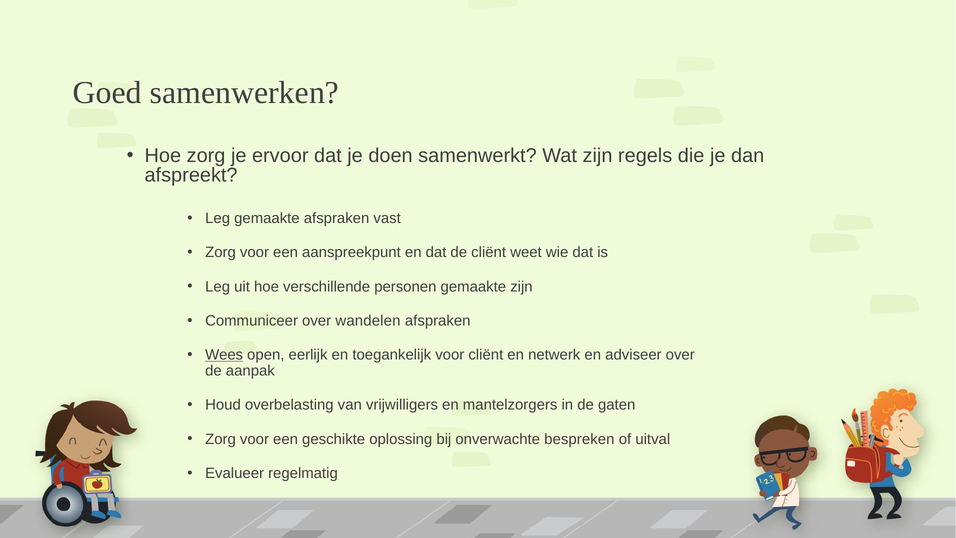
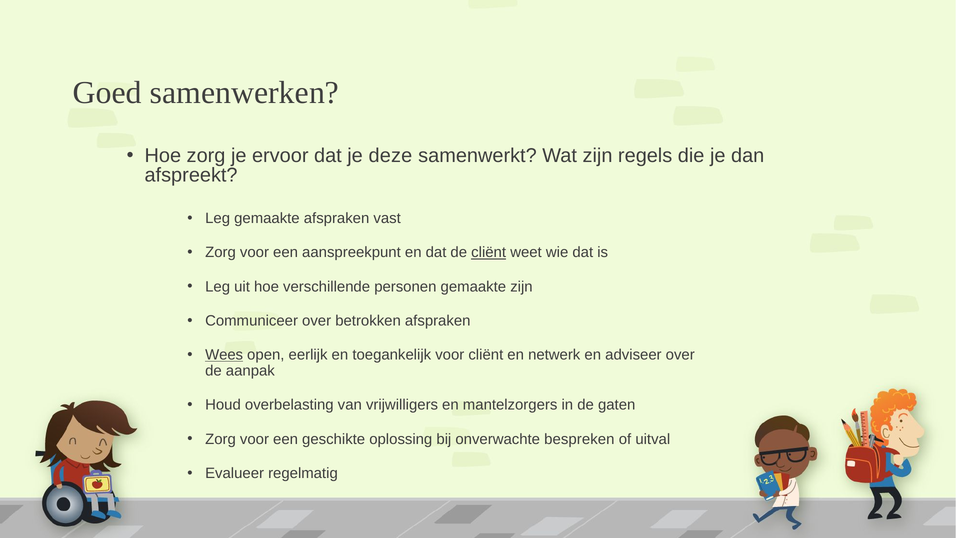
doen: doen -> deze
cliënt at (489, 252) underline: none -> present
wandelen: wandelen -> betrokken
